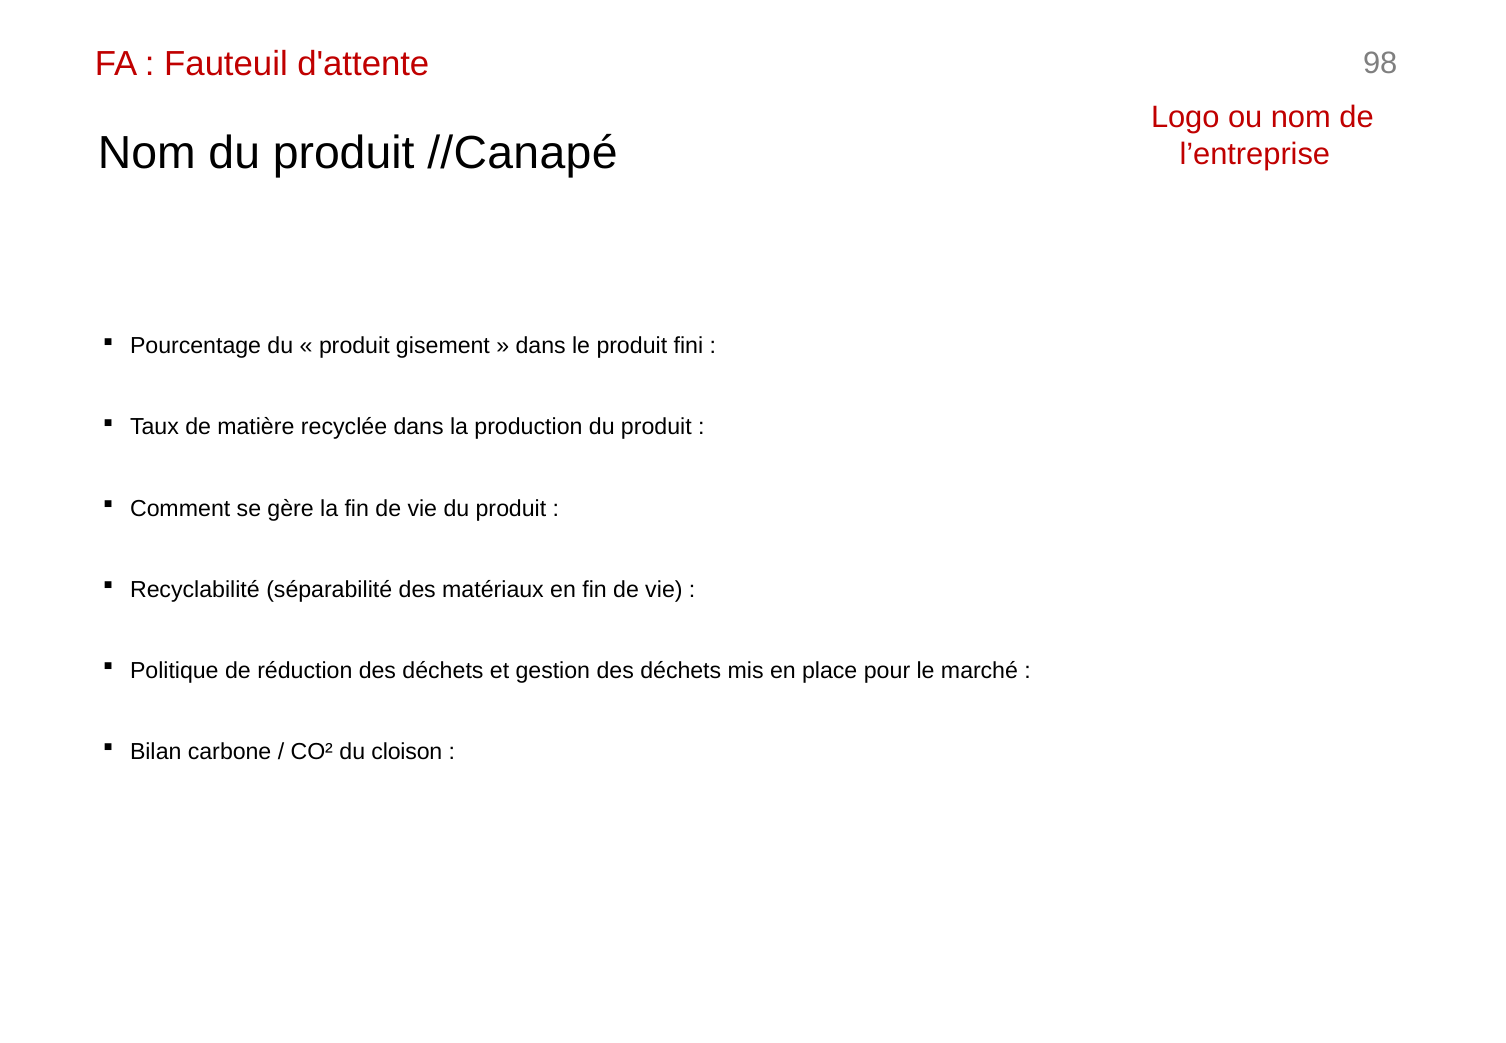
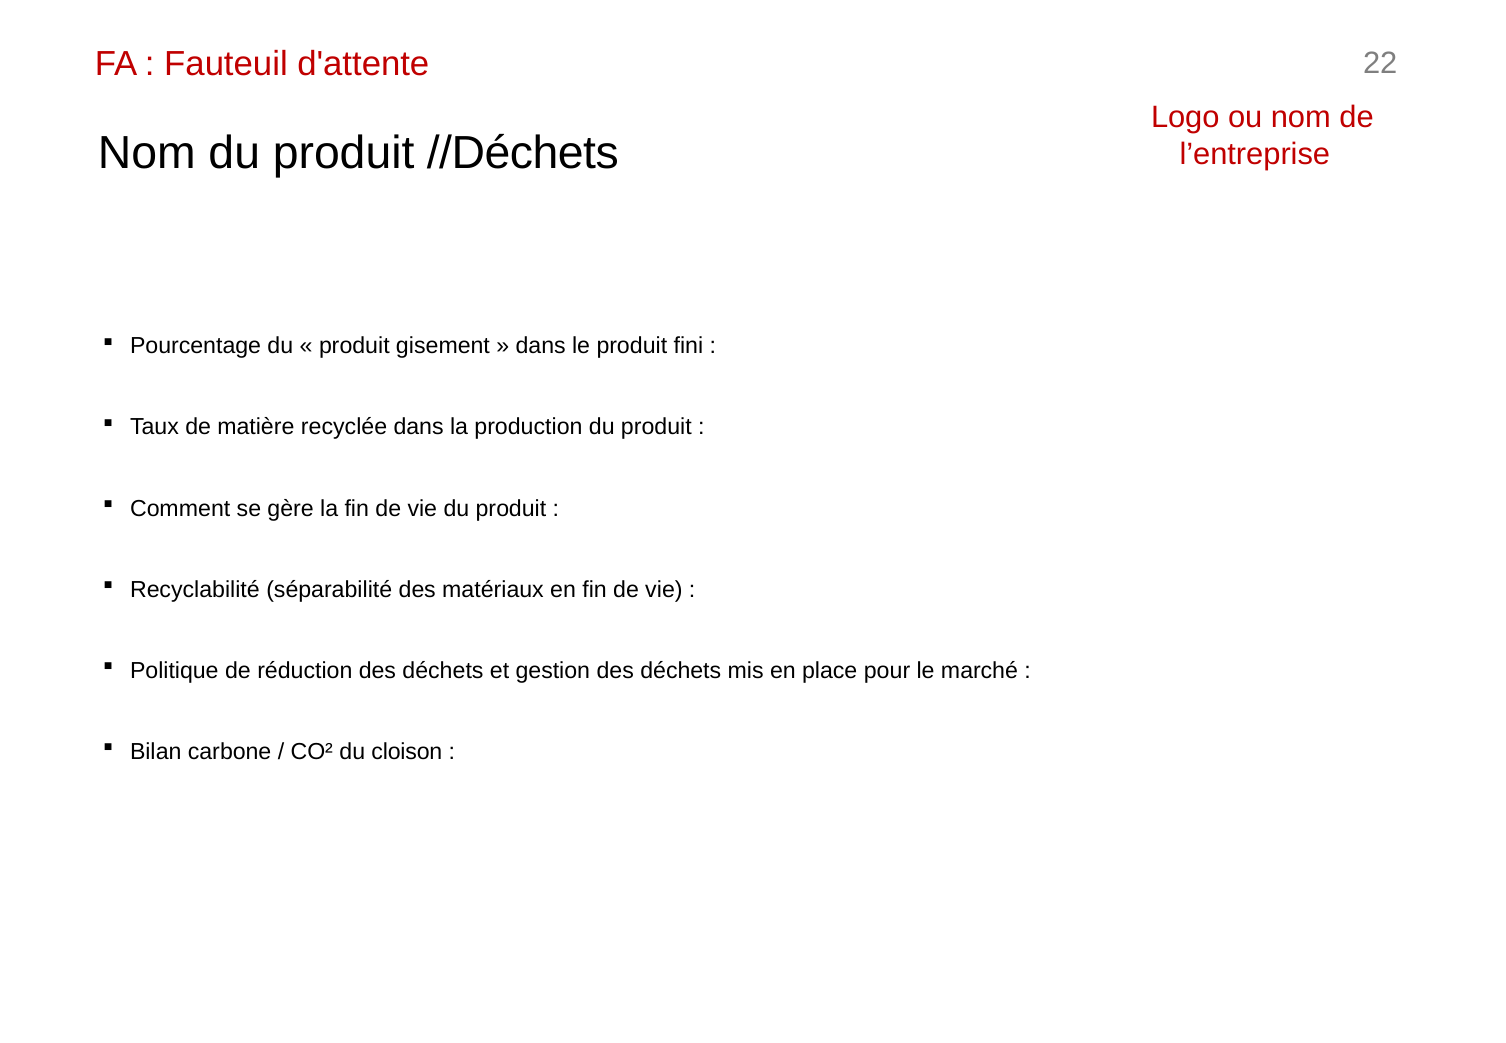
98: 98 -> 22
//Canapé: //Canapé -> //Déchets
